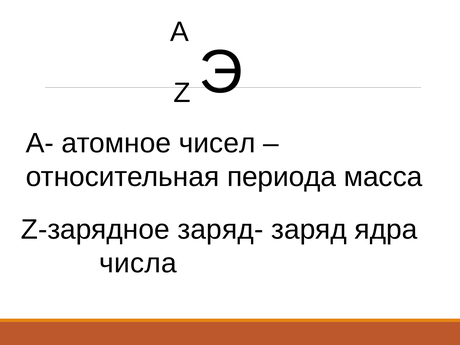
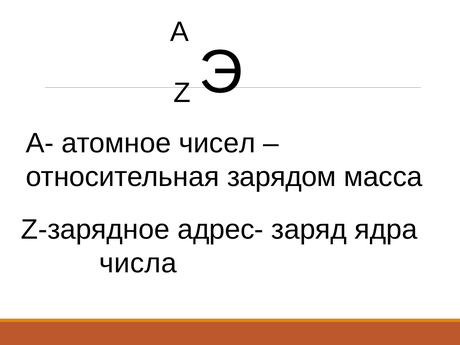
периода: периода -> зарядом
заряд-: заряд- -> адрес-
